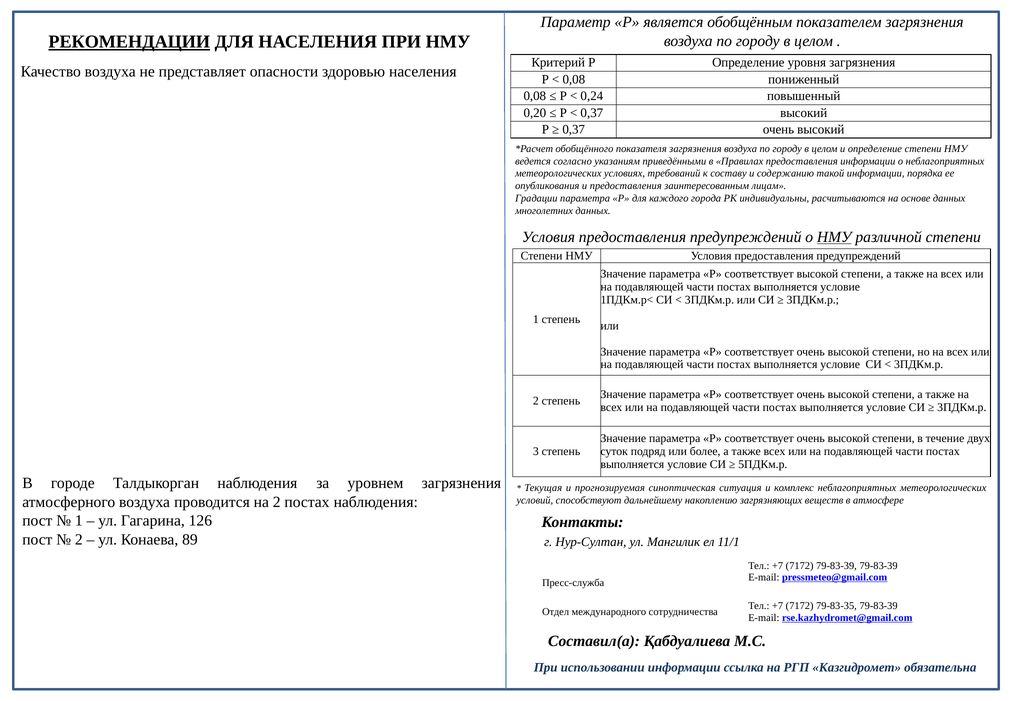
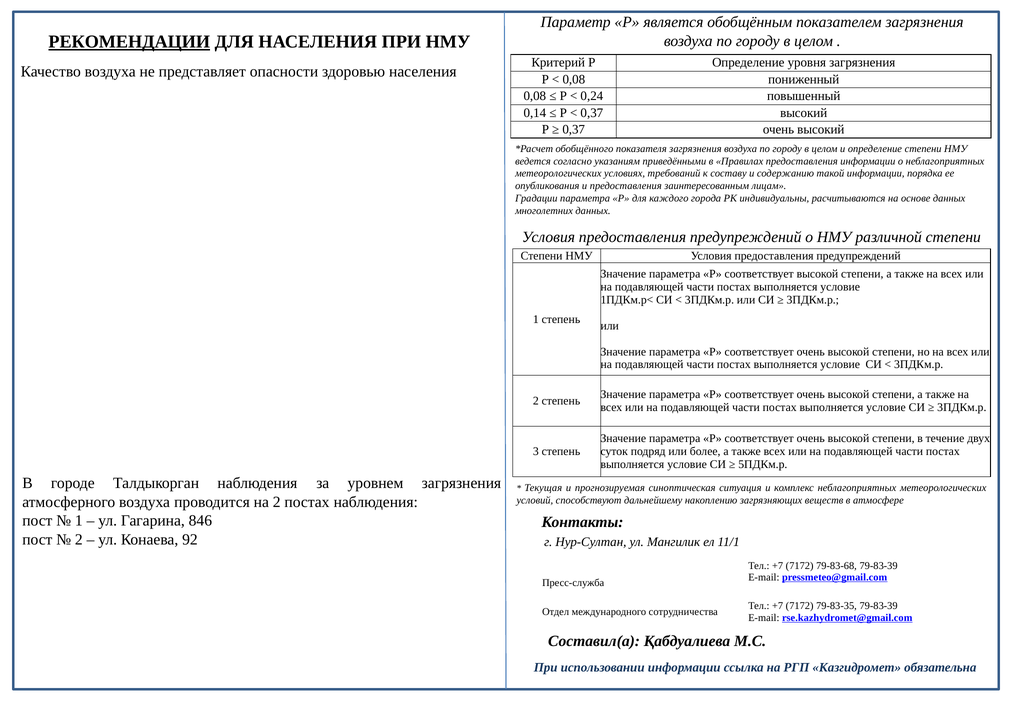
0,20: 0,20 -> 0,14
НМУ at (834, 237) underline: present -> none
126: 126 -> 846
89: 89 -> 92
7172 79-83-39: 79-83-39 -> 79-83-68
